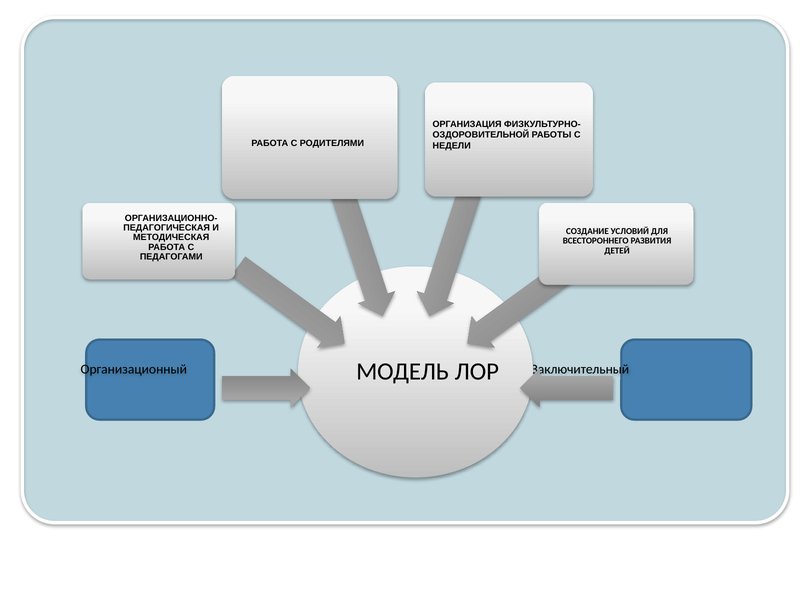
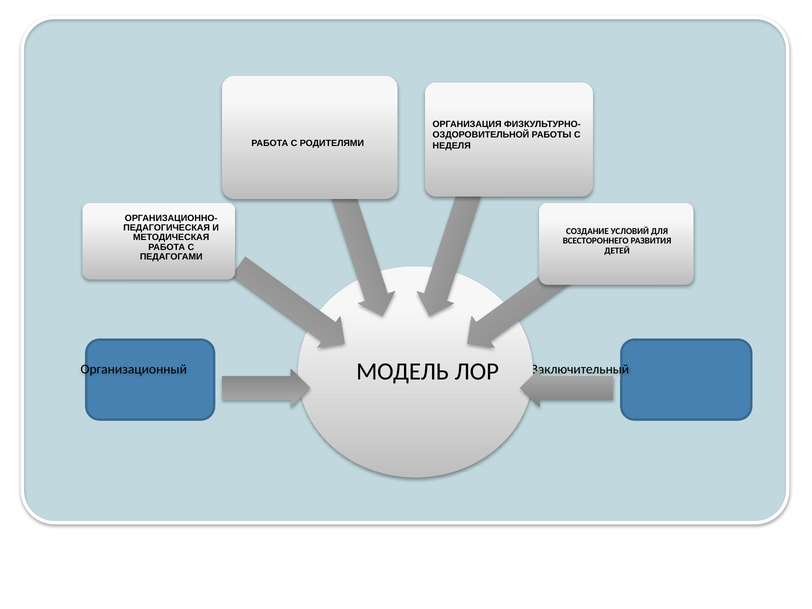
НЕДЕЛИ: НЕДЕЛИ -> НЕДЕЛЯ
